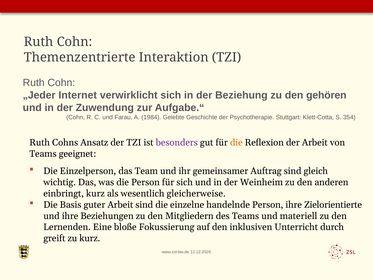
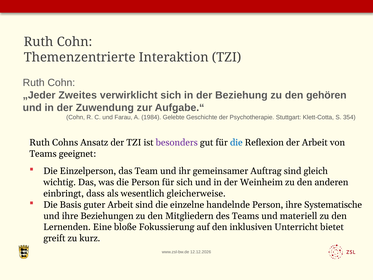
Internet: Internet -> Zweites
die at (236, 142) colour: orange -> blue
einbringt kurz: kurz -> dass
Zielorientierte: Zielorientierte -> Systematische
durch: durch -> bietet
